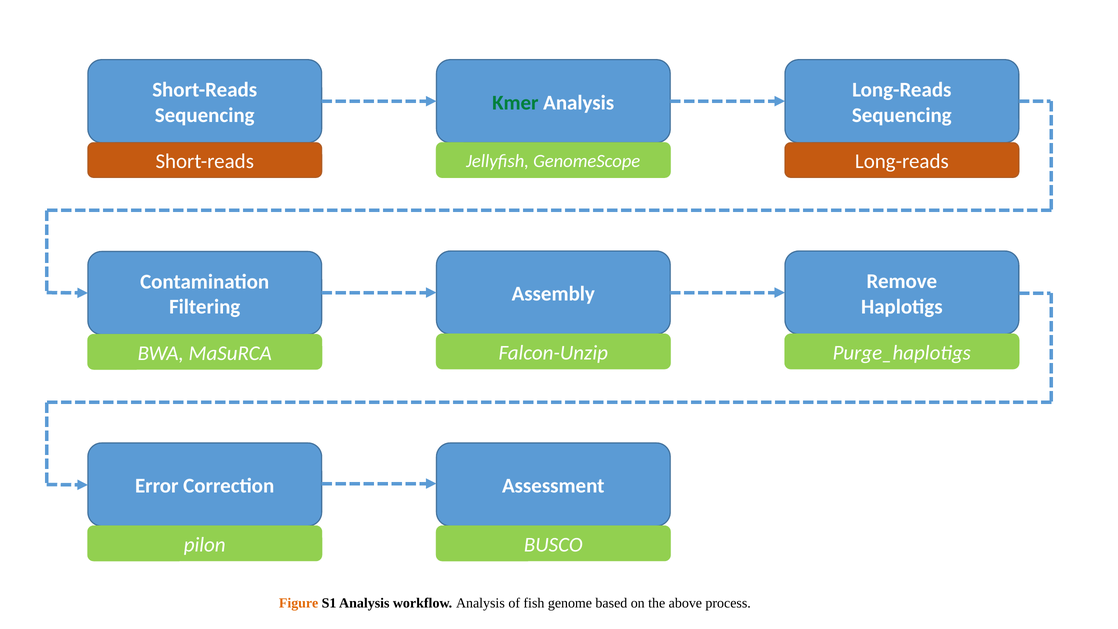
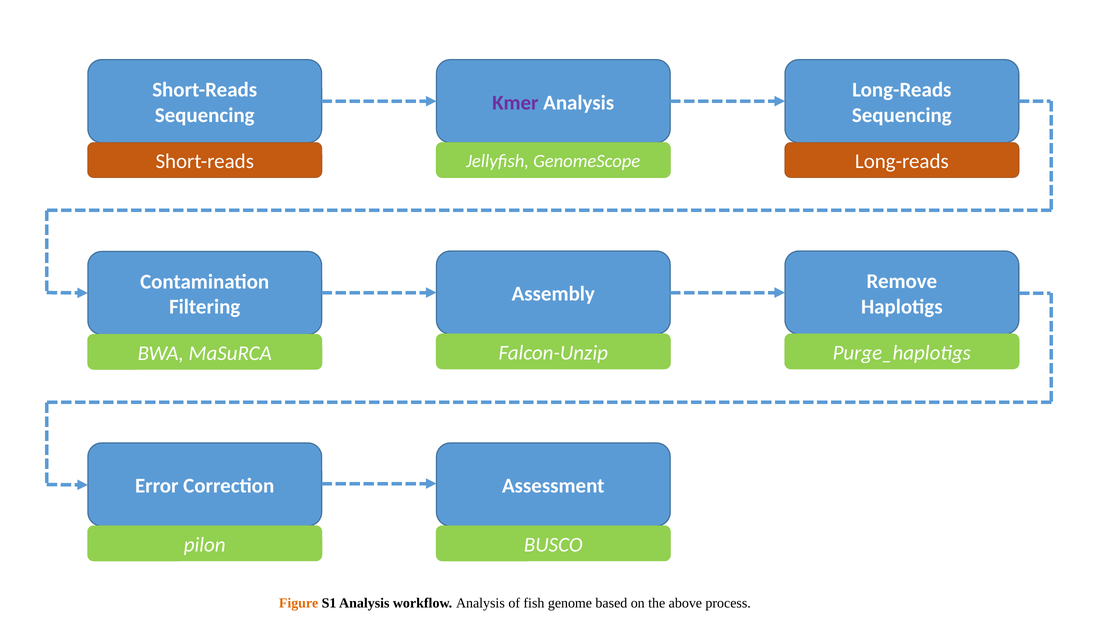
Kmer colour: green -> purple
